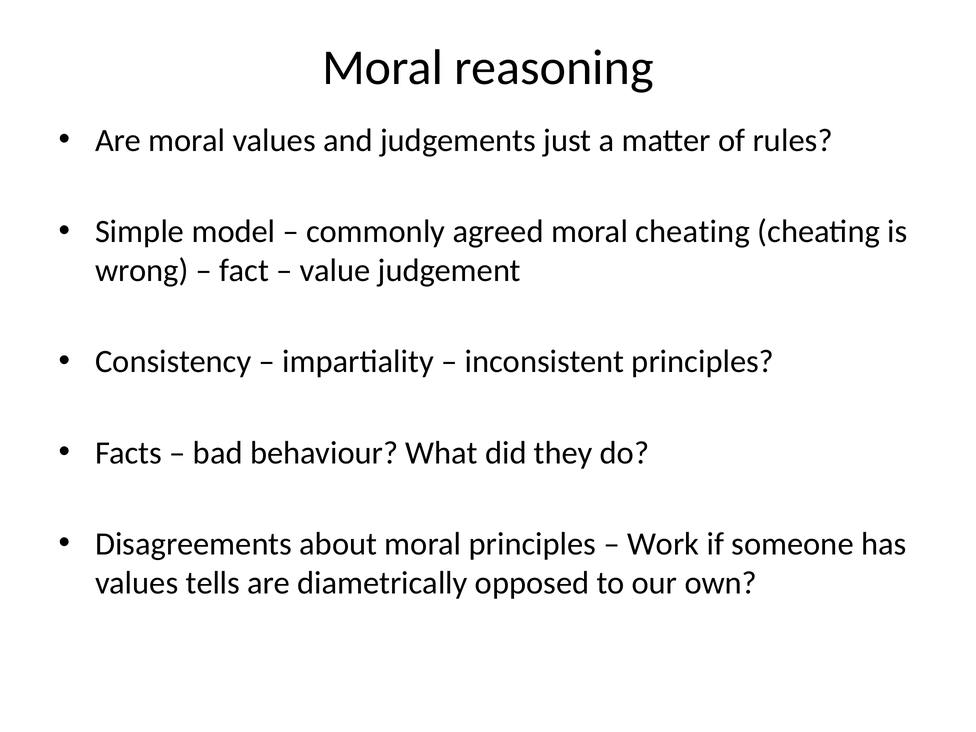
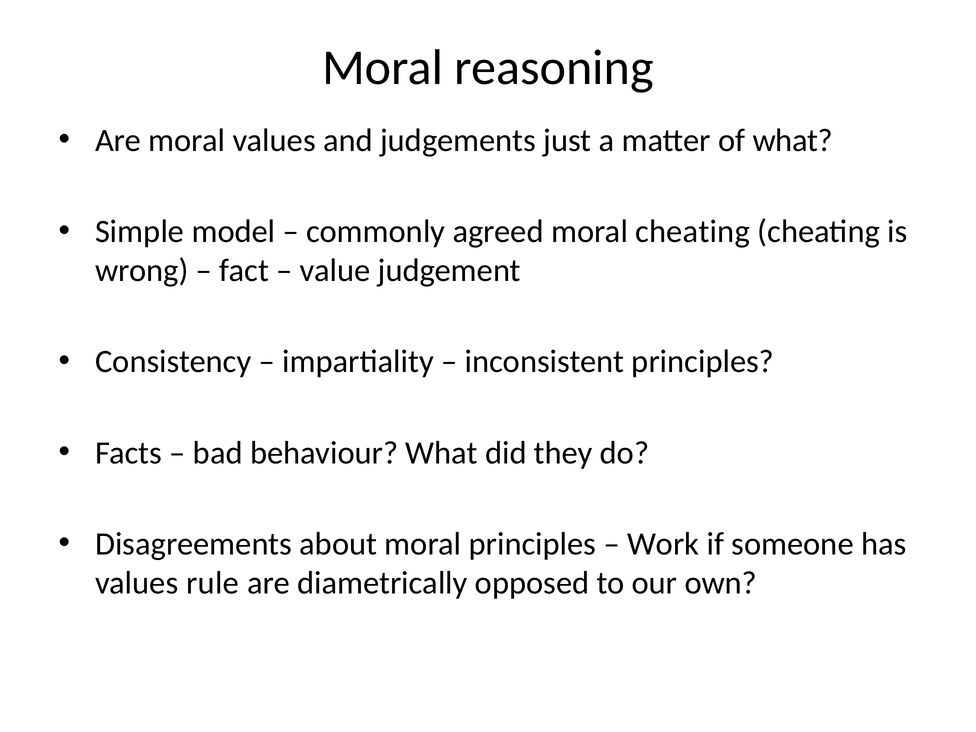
of rules: rules -> what
tells: tells -> rule
